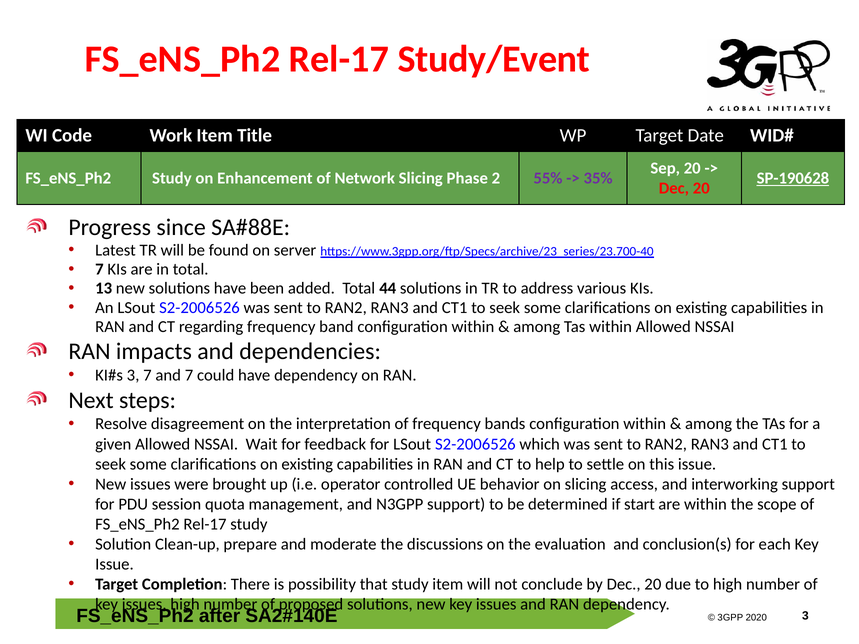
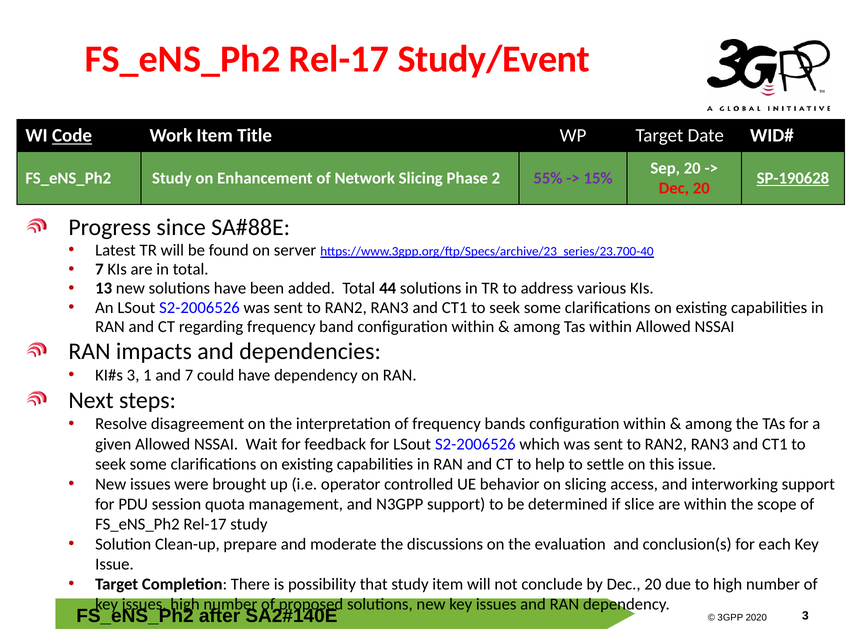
Code underline: none -> present
35%: 35% -> 15%
3 7: 7 -> 1
start: start -> slice
